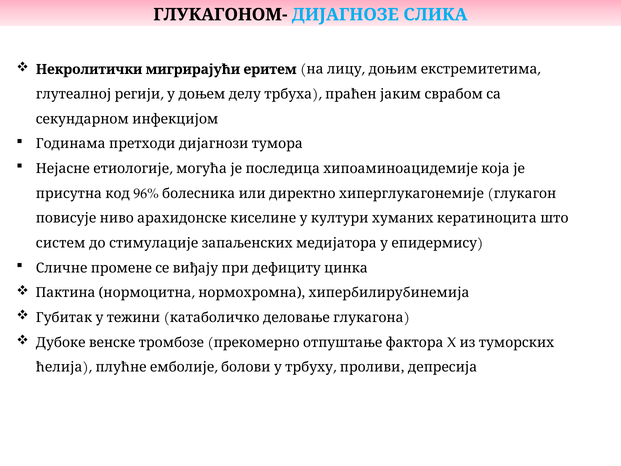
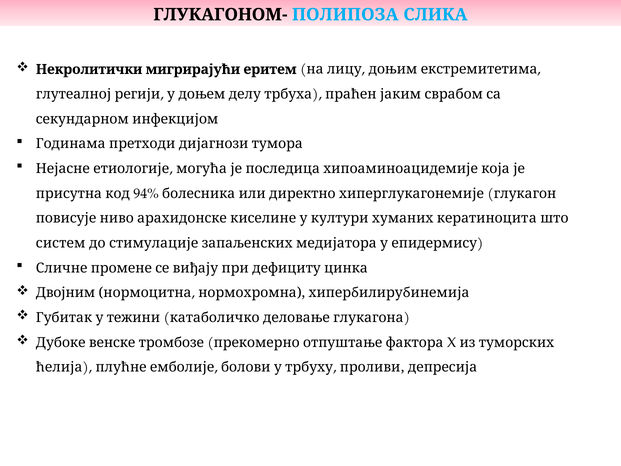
ДИЈАГНОЗЕ: ДИЈАГНОЗЕ -> ПОЛИПОЗА
96%: 96% -> 94%
Пактина: Пактина -> Двојним
